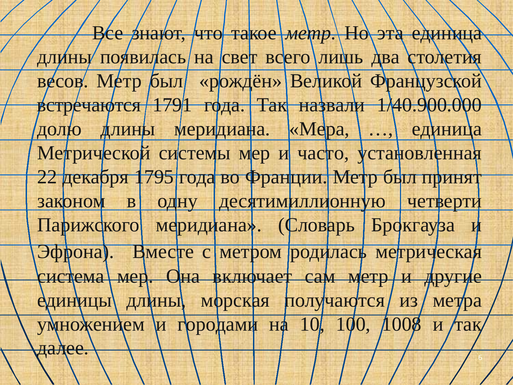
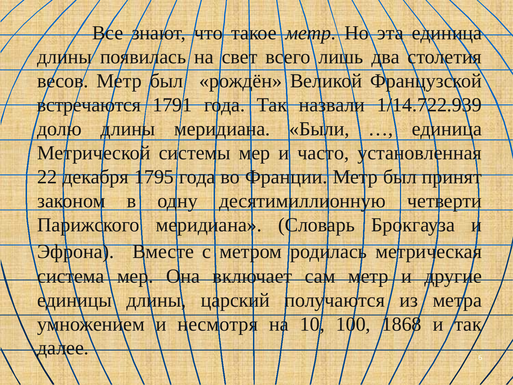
1/40.900.000: 1/40.900.000 -> 1/14.722.939
Мера: Мера -> Были
морская: морская -> царский
городами: городами -> несмотря
1008: 1008 -> 1868
